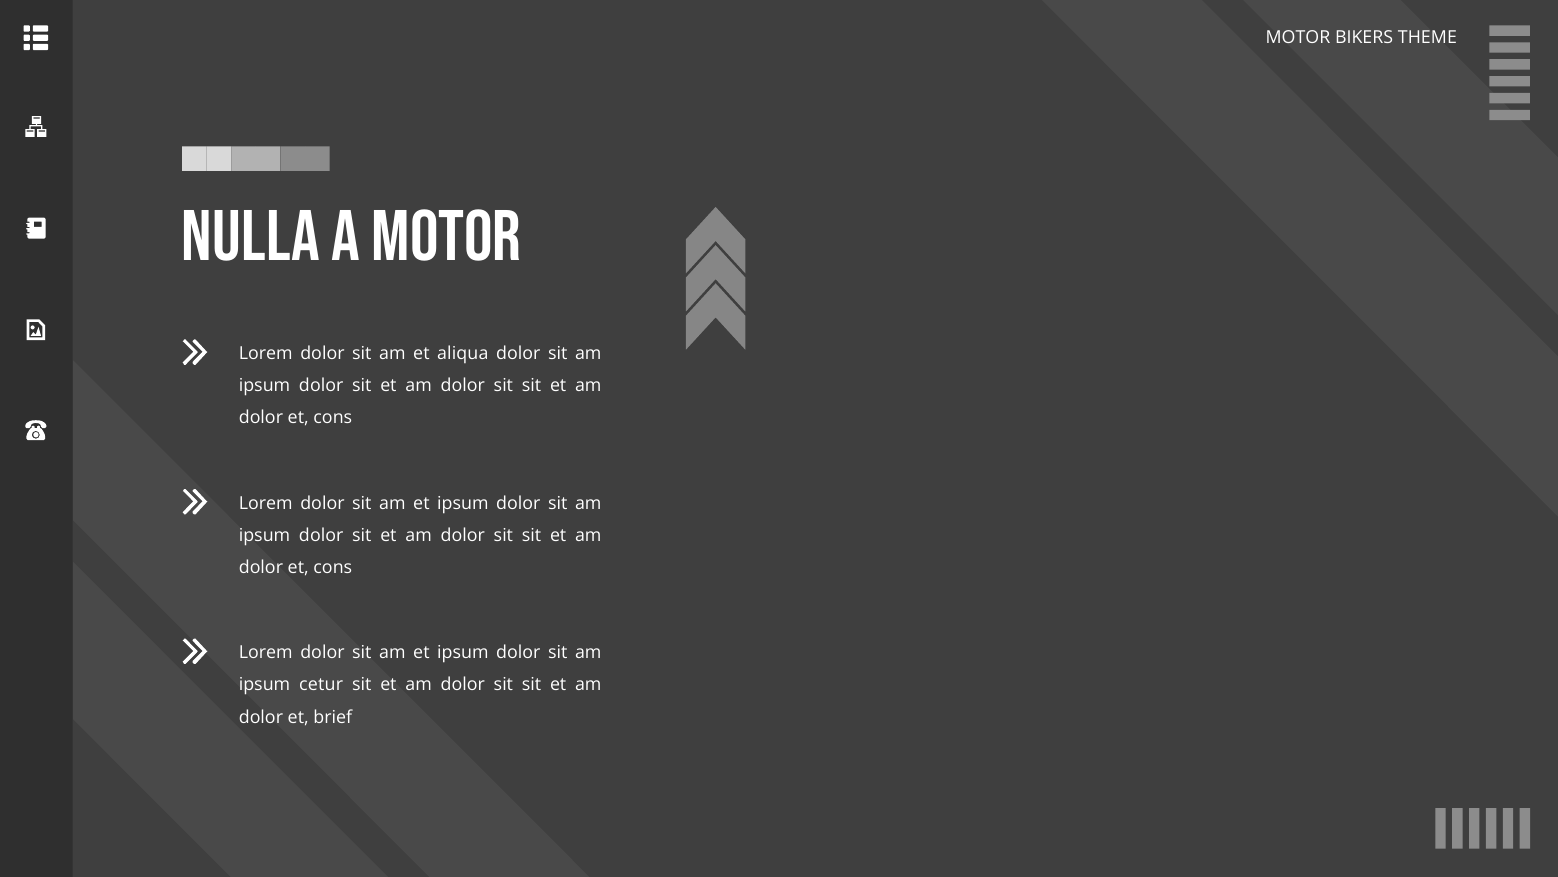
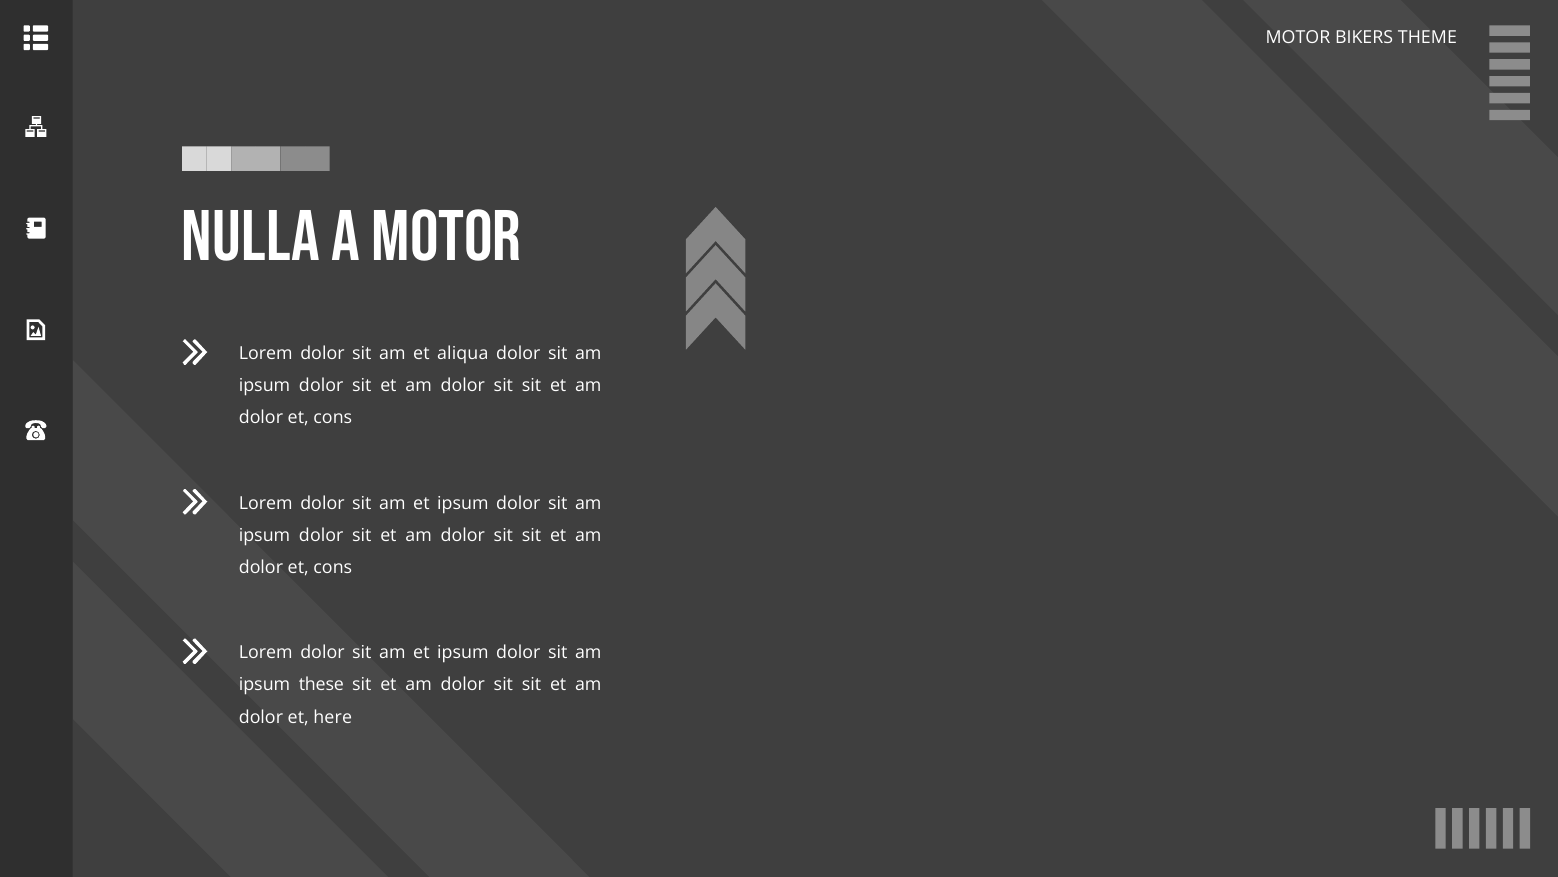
cetur: cetur -> these
brief: brief -> here
